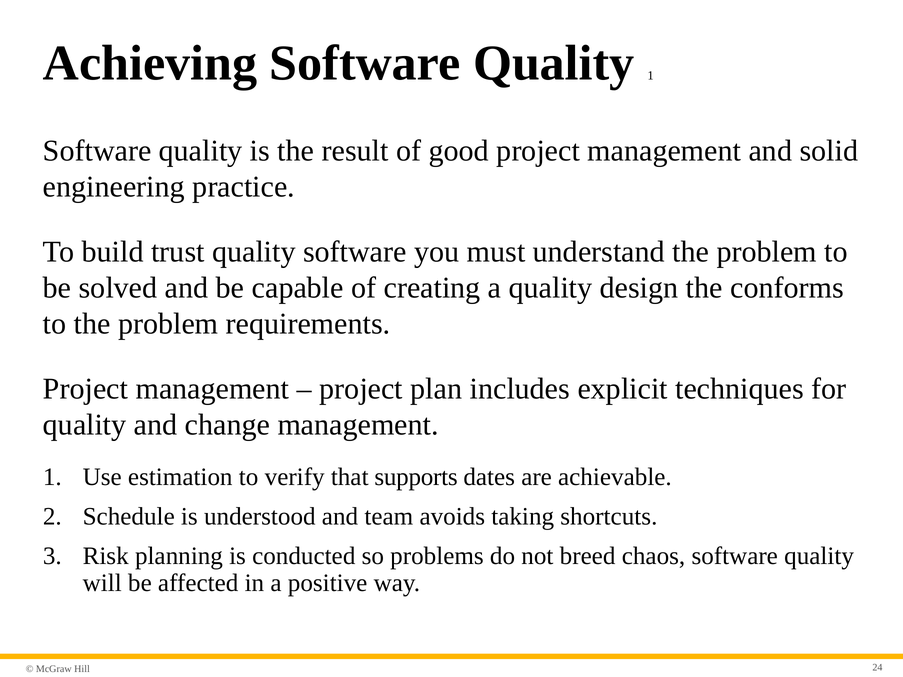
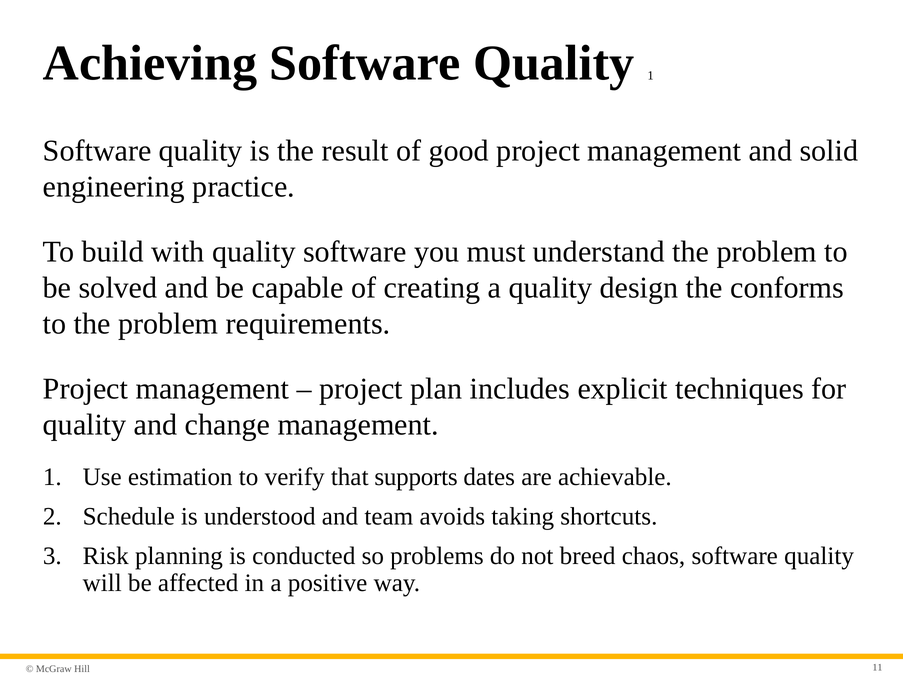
trust: trust -> with
24: 24 -> 11
